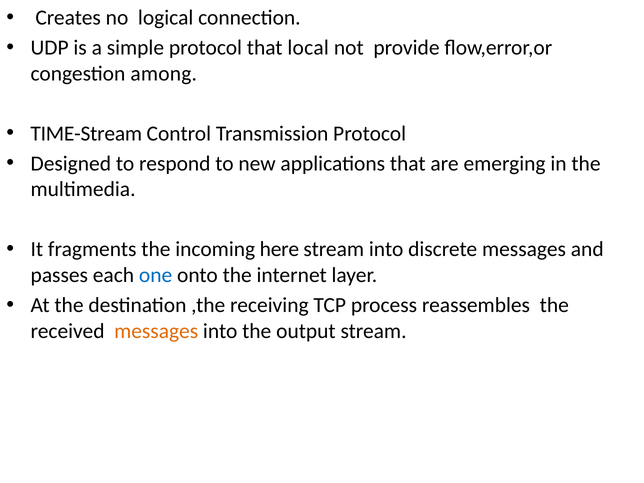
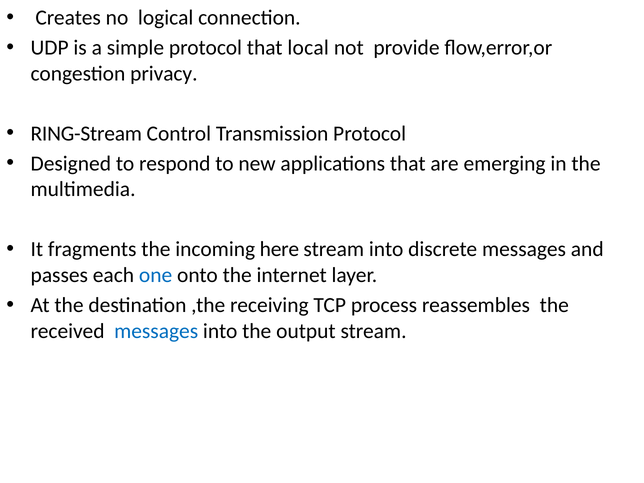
among: among -> privacy
TIME-Stream: TIME-Stream -> RING-Stream
messages at (156, 331) colour: orange -> blue
